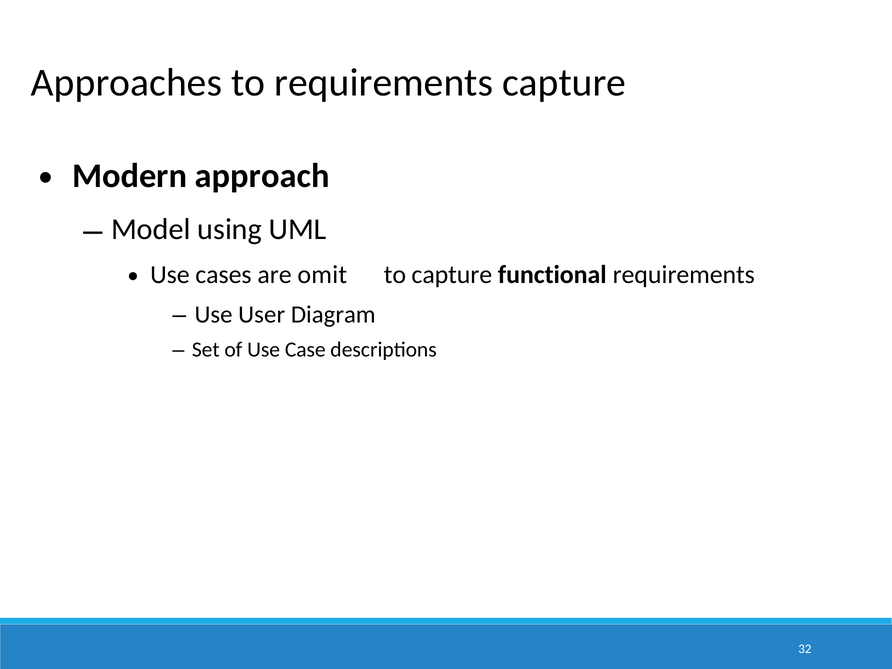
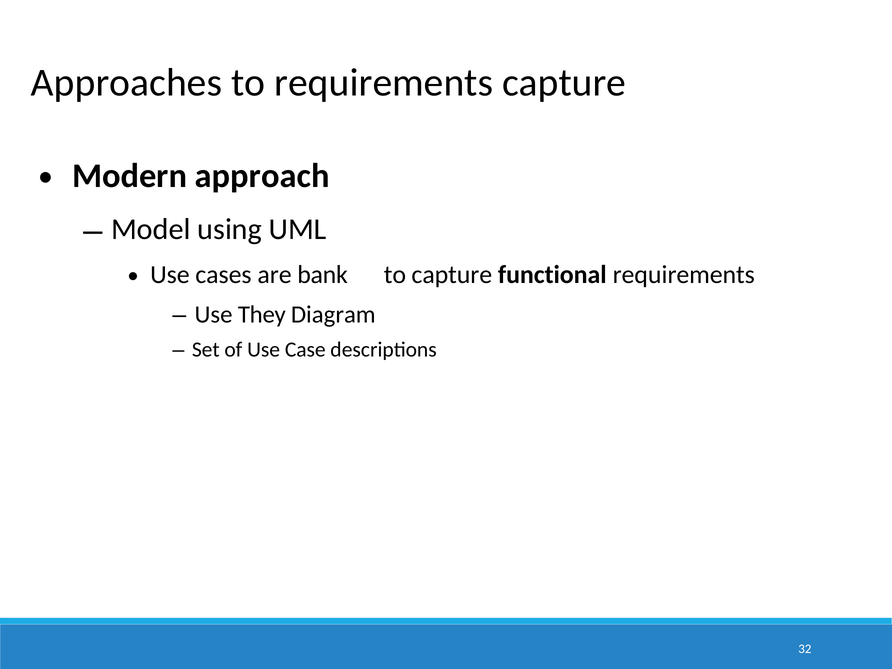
omit: omit -> bank
User: User -> They
